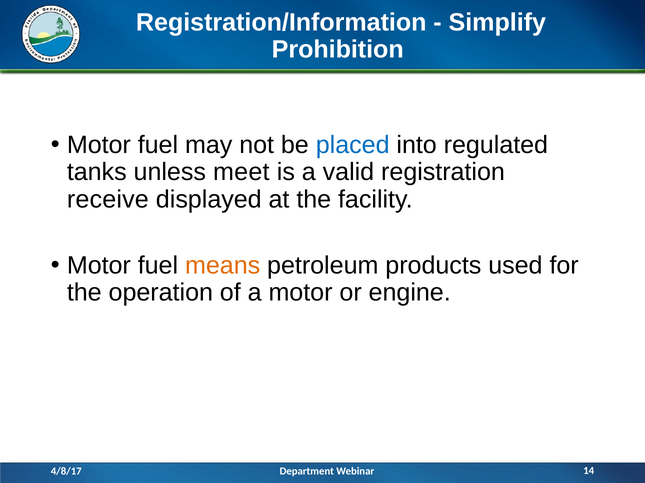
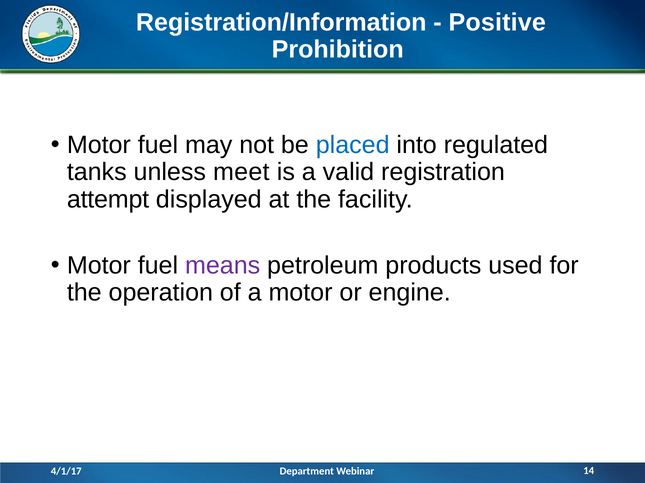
Simplify: Simplify -> Positive
receive: receive -> attempt
means colour: orange -> purple
4/8/17: 4/8/17 -> 4/1/17
